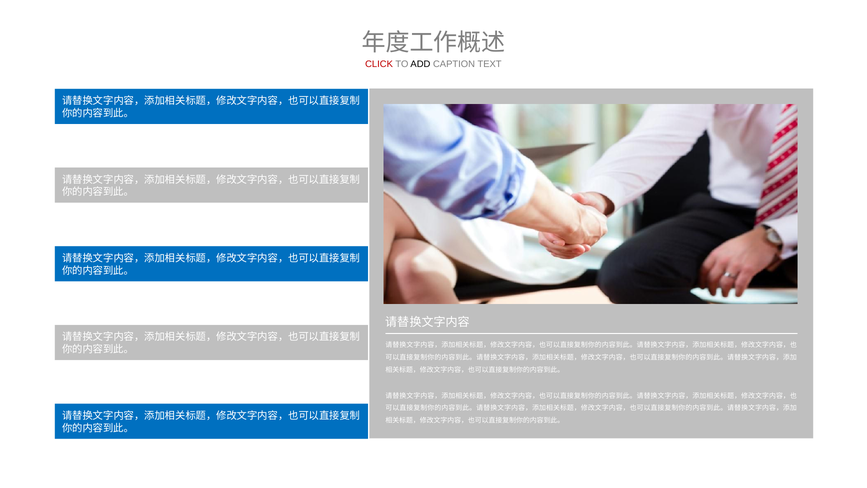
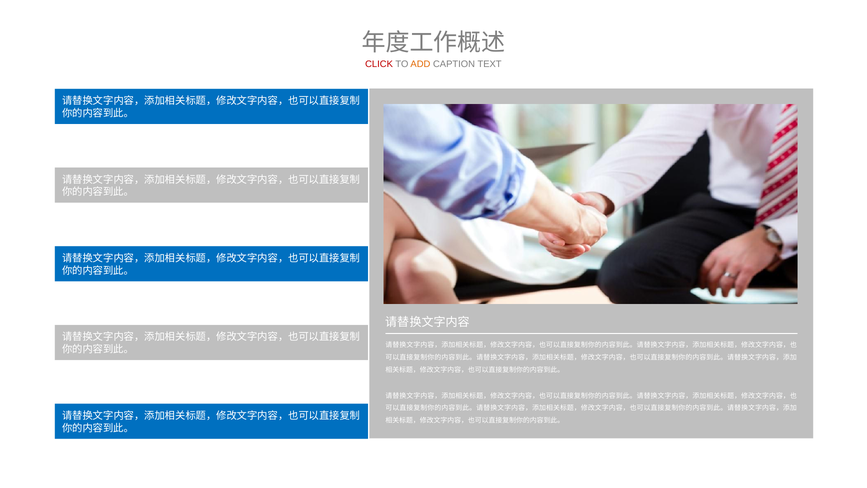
ADD colour: black -> orange
